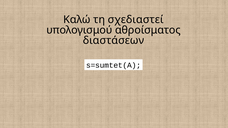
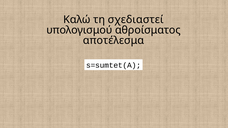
διαστάσεων: διαστάσεων -> αποτέλεσμα
